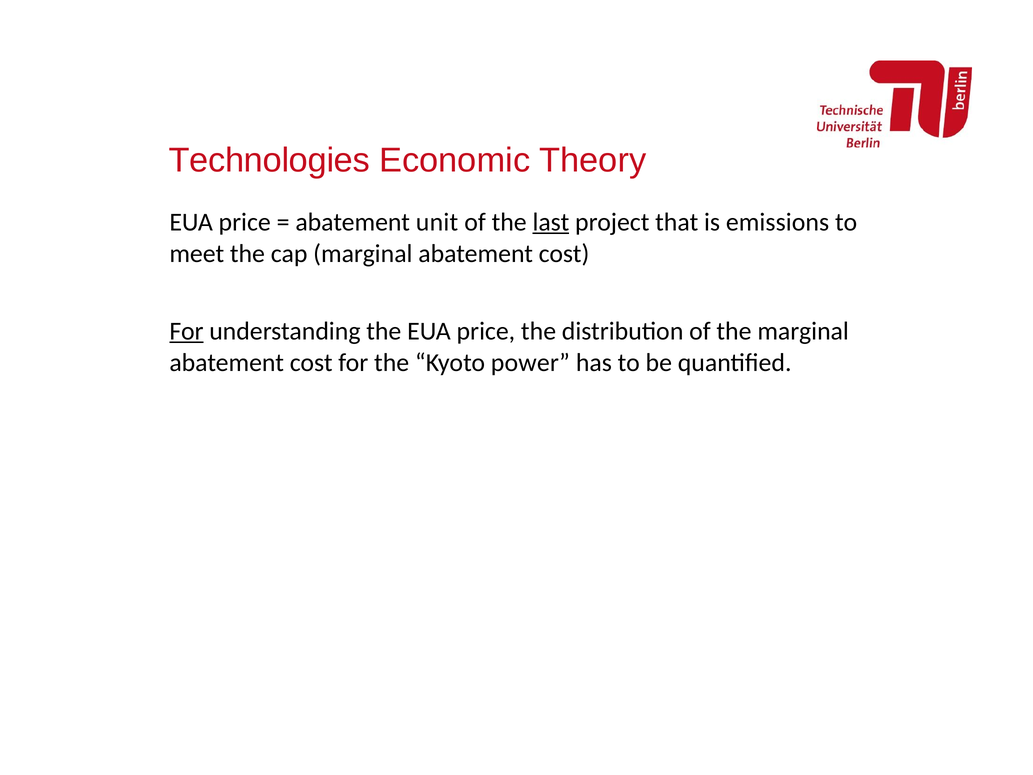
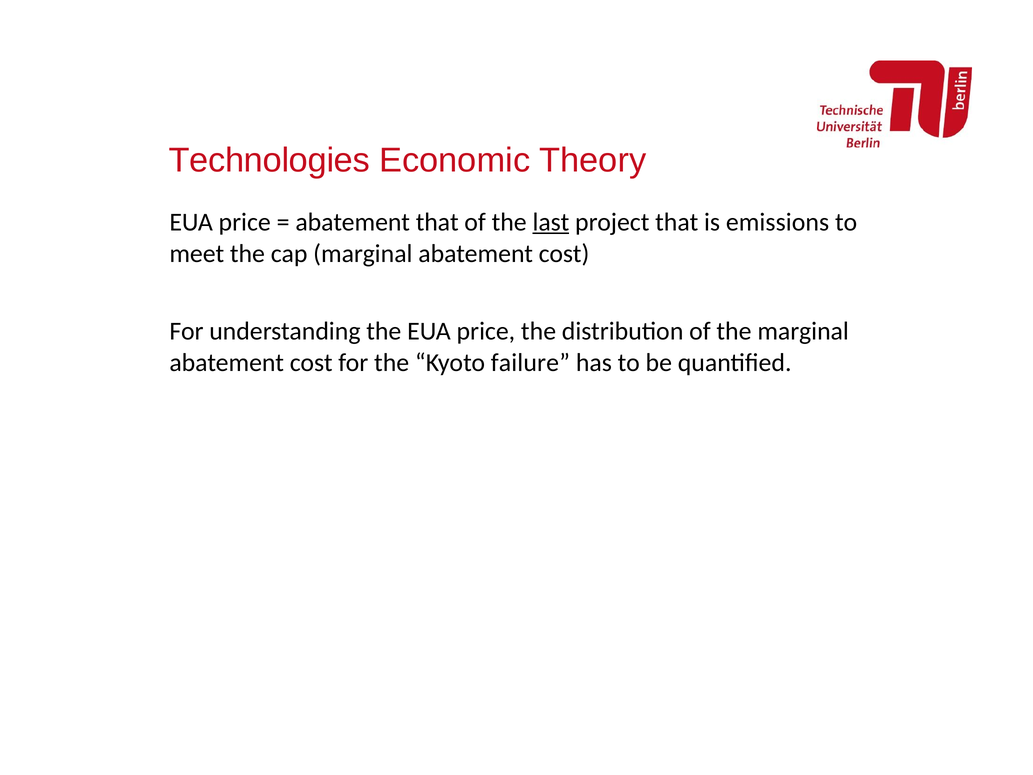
abatement unit: unit -> that
For at (186, 331) underline: present -> none
power: power -> failure
